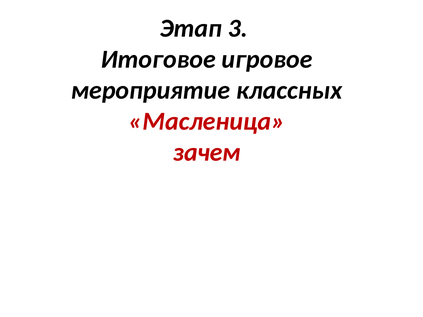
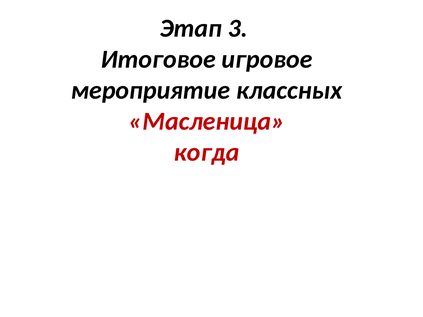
зачем: зачем -> когда
